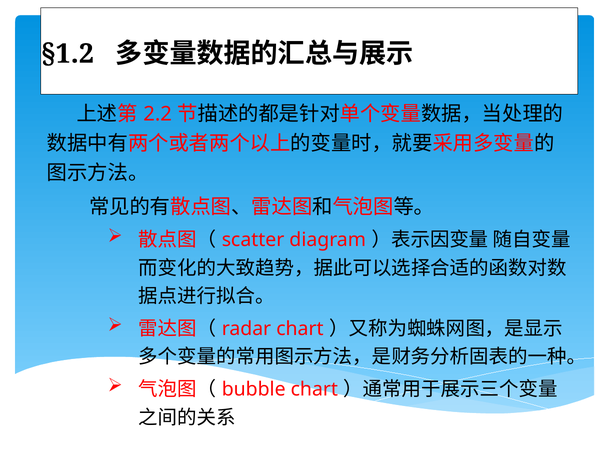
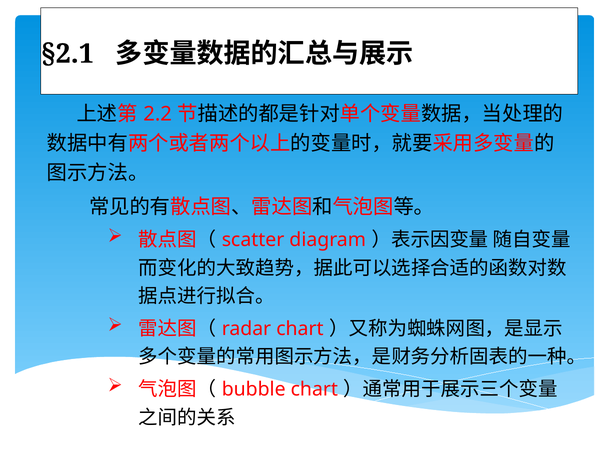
§1.2: §1.2 -> §2.1
